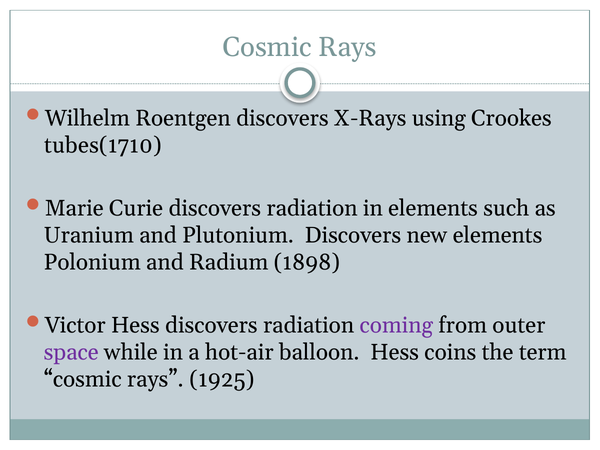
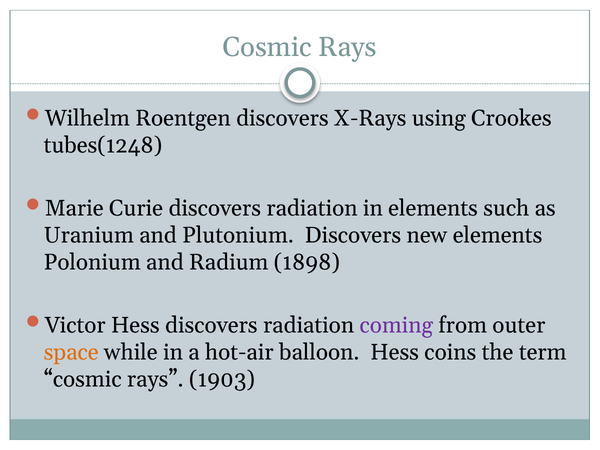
tubes(1710: tubes(1710 -> tubes(1248
space colour: purple -> orange
1925: 1925 -> 1903
